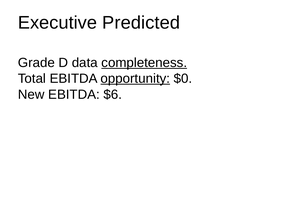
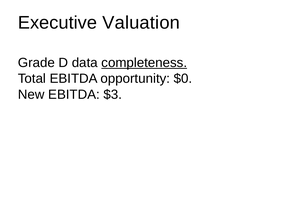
Predicted: Predicted -> Valuation
opportunity underline: present -> none
$6: $6 -> $3
